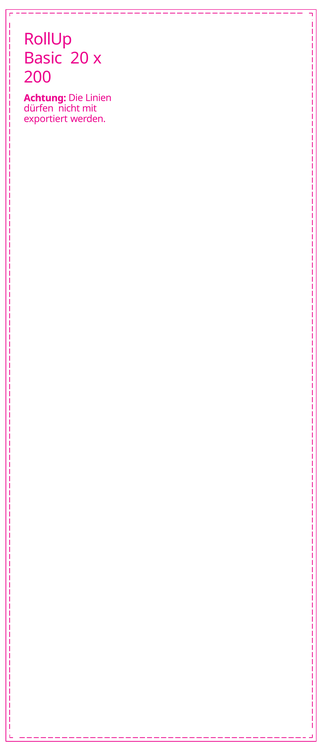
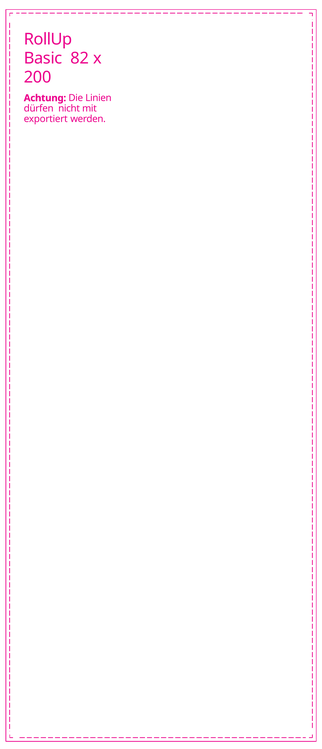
20: 20 -> 82
